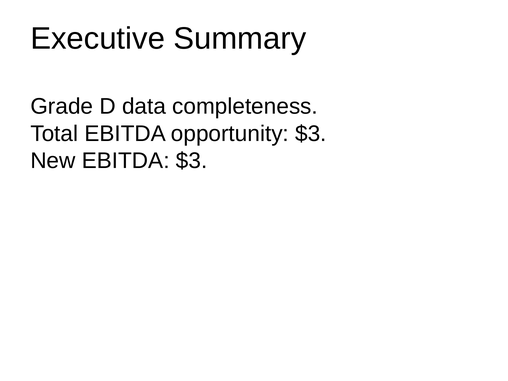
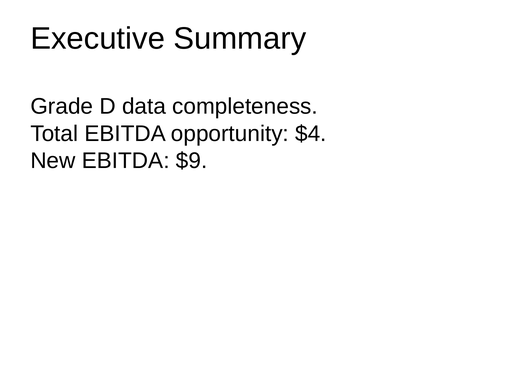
opportunity $3: $3 -> $4
EBITDA $3: $3 -> $9
